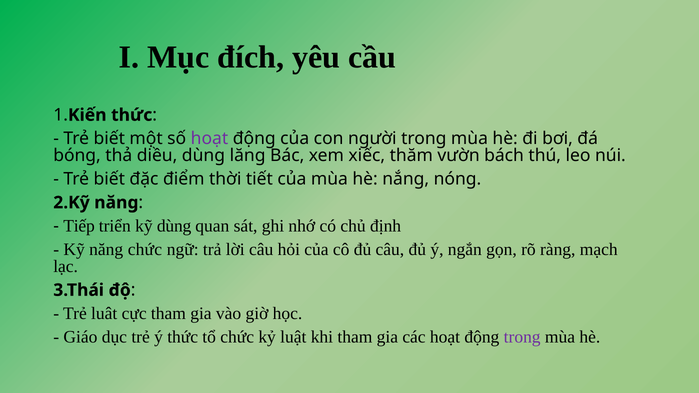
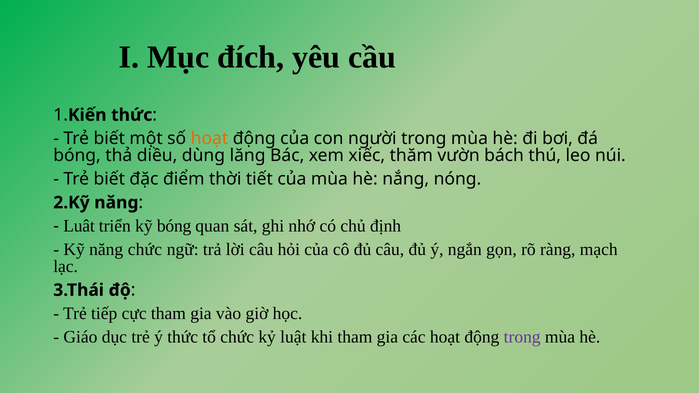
hoạt at (209, 139) colour: purple -> orange
Tiếp: Tiếp -> Luât
kỹ dùng: dùng -> bóng
luât: luât -> tiếp
